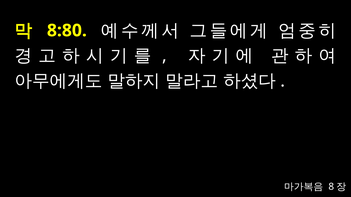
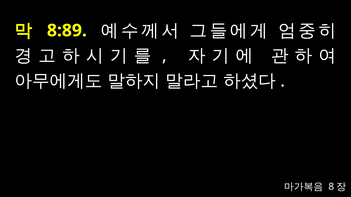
8:80: 8:80 -> 8:89
